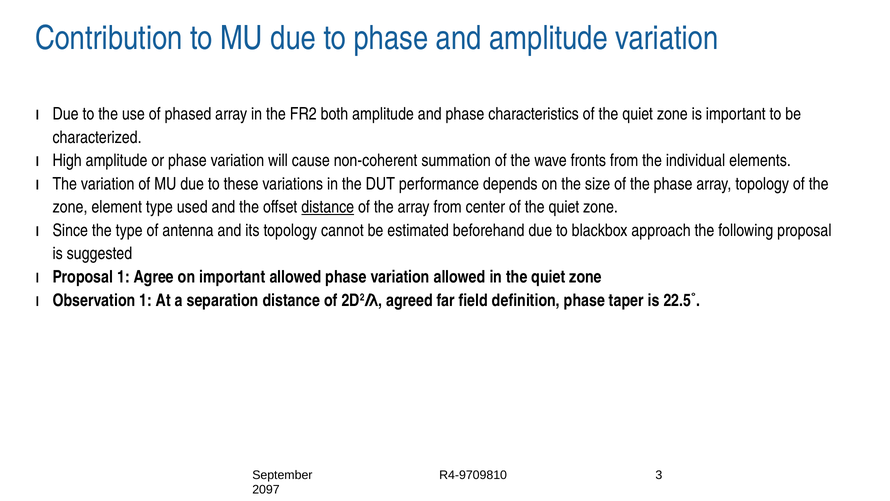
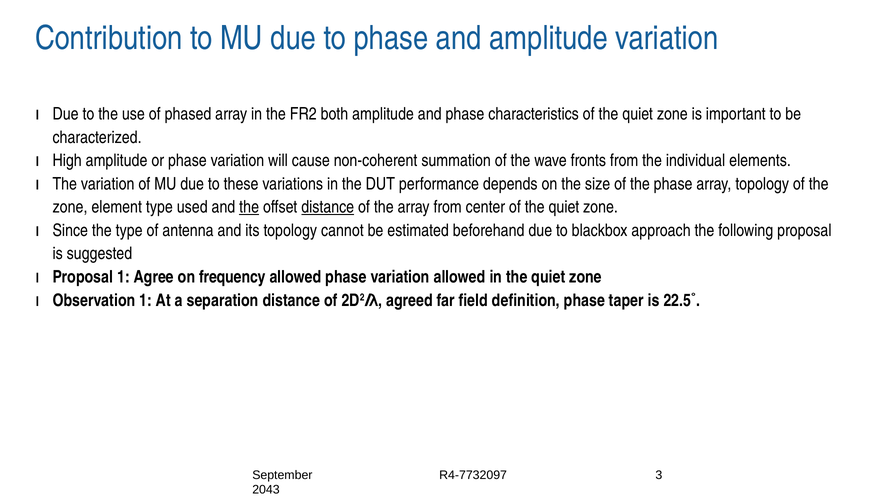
the at (249, 207) underline: none -> present
on important: important -> frequency
R4-9709810: R4-9709810 -> R4-7732097
2097: 2097 -> 2043
